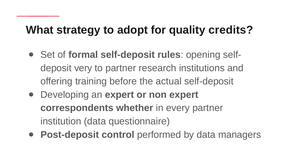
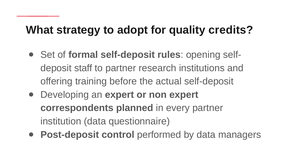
very: very -> staff
whether: whether -> planned
